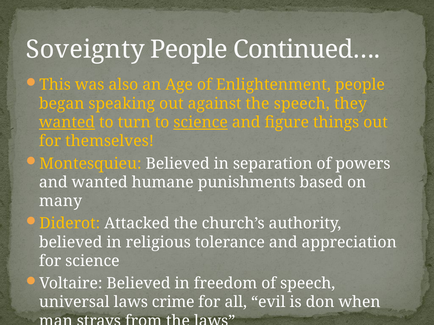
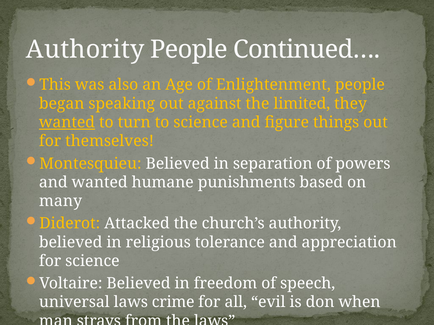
Soveignty at (85, 50): Soveignty -> Authority
the speech: speech -> limited
science at (201, 123) underline: present -> none
